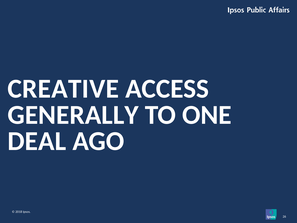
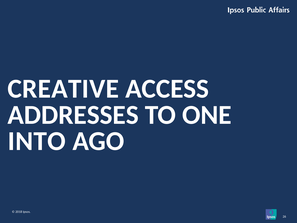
GENERALLY: GENERALLY -> ADDRESSES
DEAL: DEAL -> INTO
